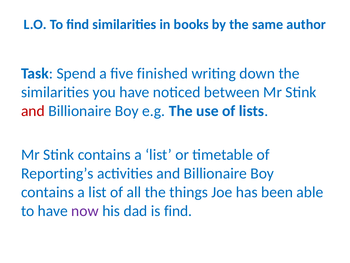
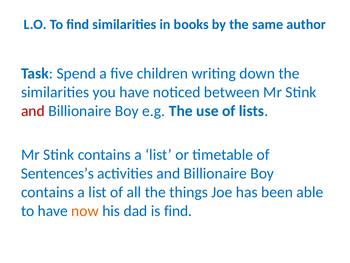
finished: finished -> children
Reporting’s: Reporting’s -> Sentences’s
now colour: purple -> orange
